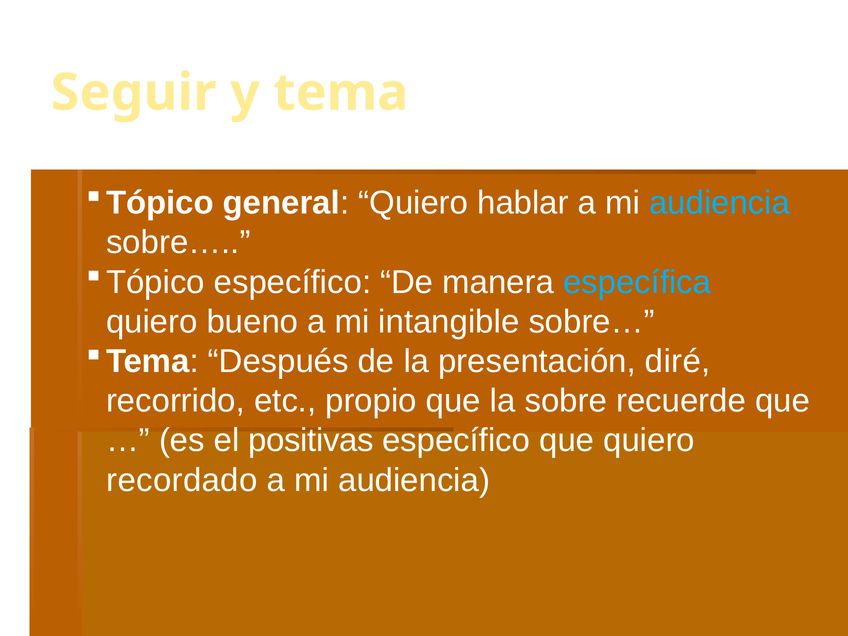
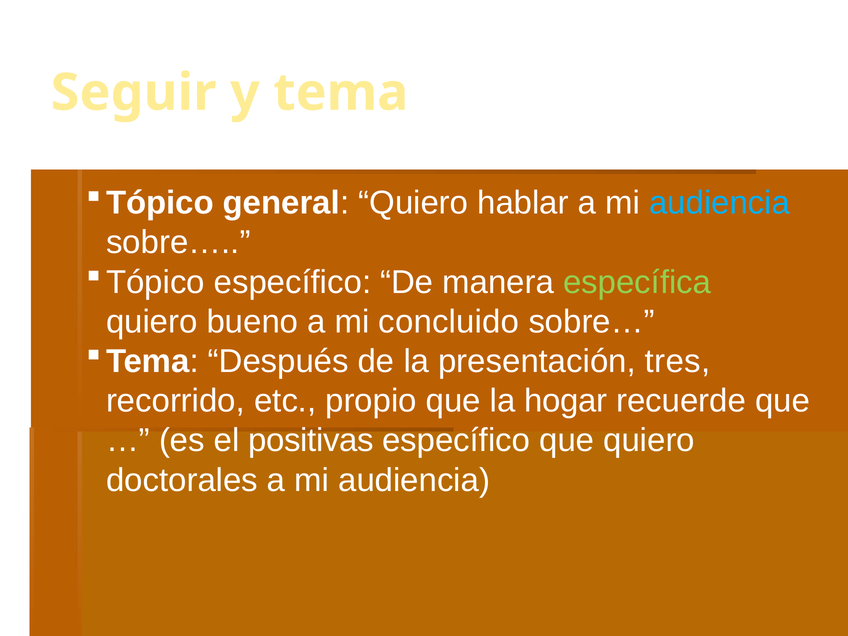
específica colour: light blue -> light green
intangible: intangible -> concluido
diré: diré -> tres
sobre: sobre -> hogar
recordado: recordado -> doctorales
